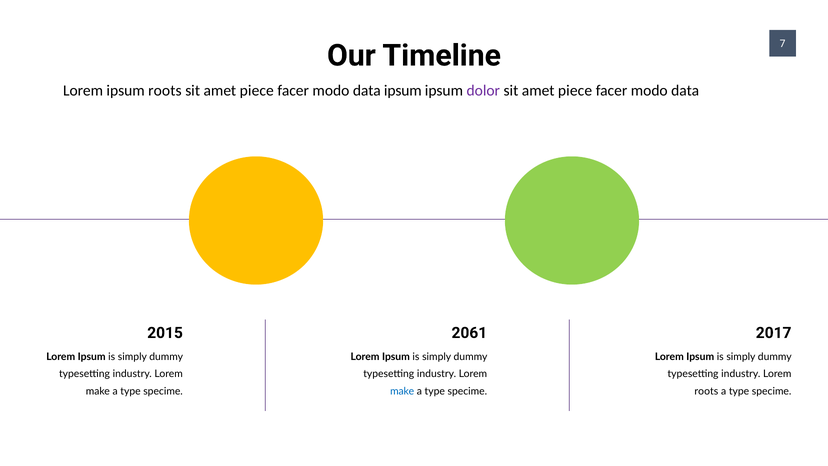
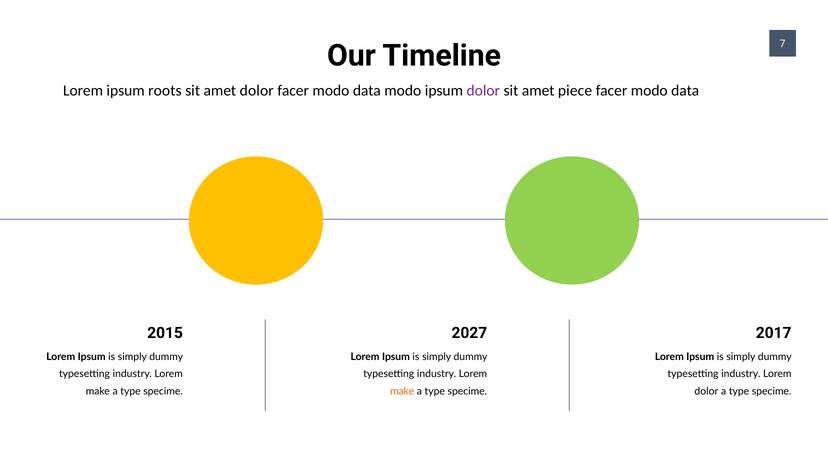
piece at (257, 91): piece -> dolor
data ipsum: ipsum -> modo
2061: 2061 -> 2027
make at (402, 391) colour: blue -> orange
roots at (706, 391): roots -> dolor
